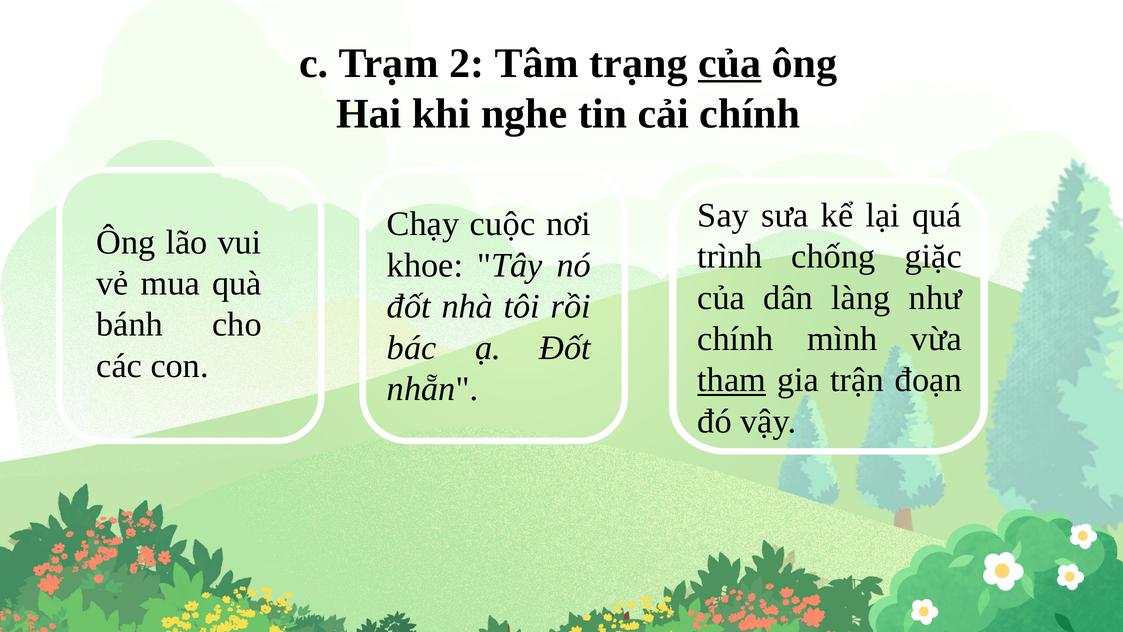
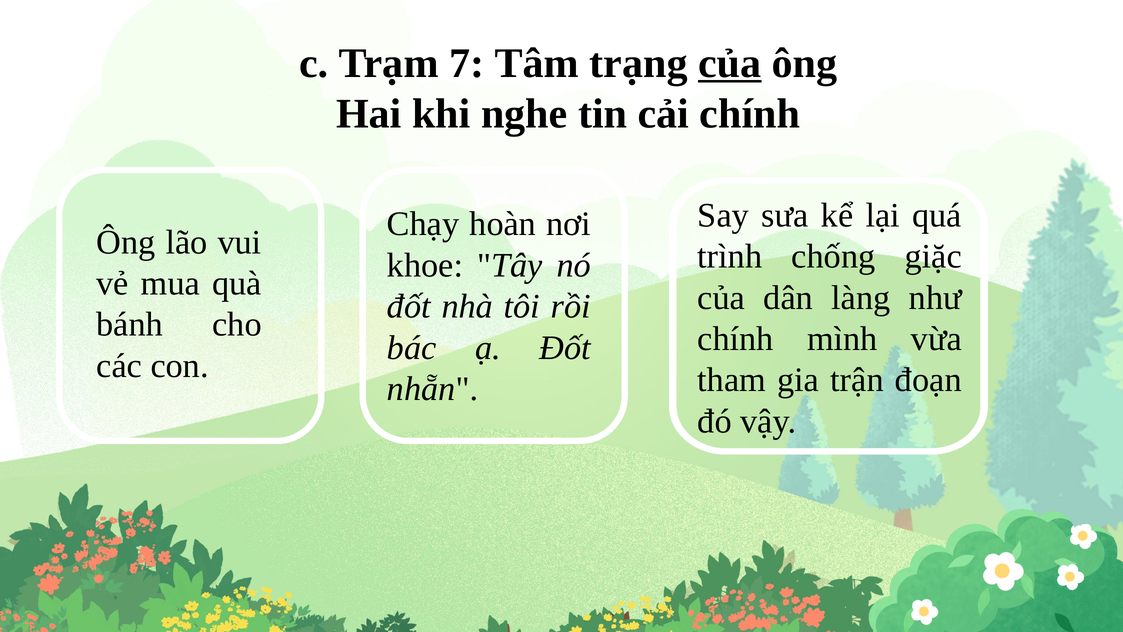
2: 2 -> 7
cuộc: cuộc -> hoàn
tham underline: present -> none
